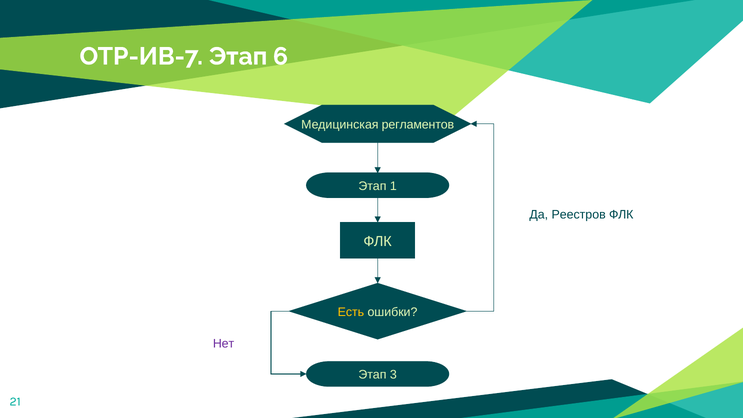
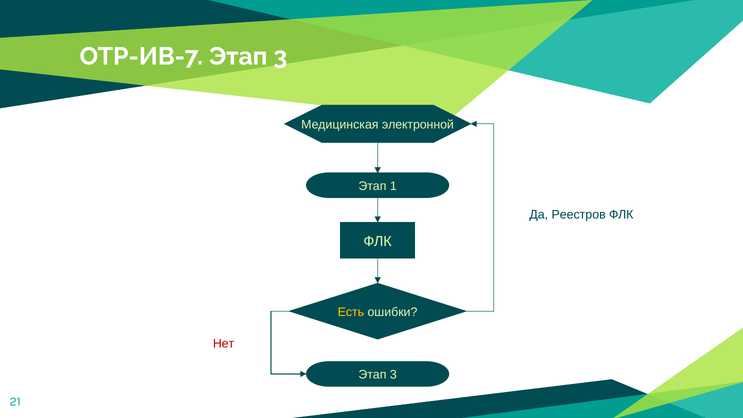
ОТР-ИВ-7 Этап 6: 6 -> 3
регламентов: регламентов -> электронной
Нет colour: purple -> red
